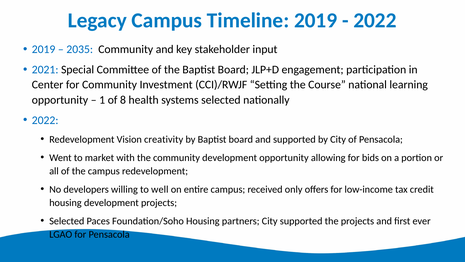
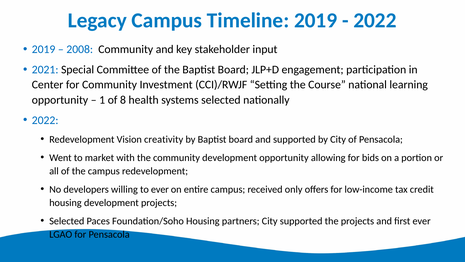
2035: 2035 -> 2008
to well: well -> ever
